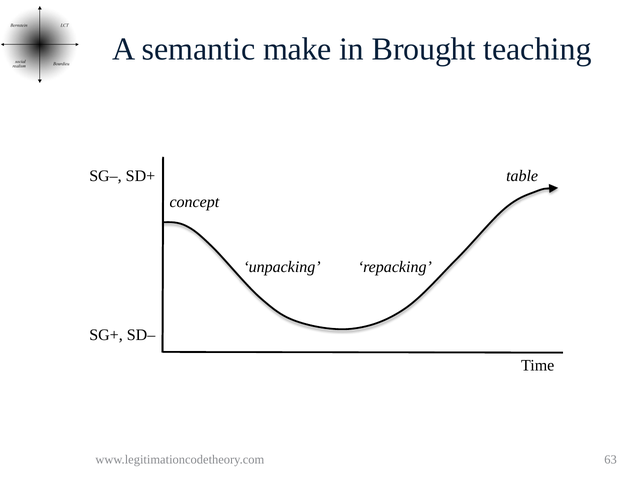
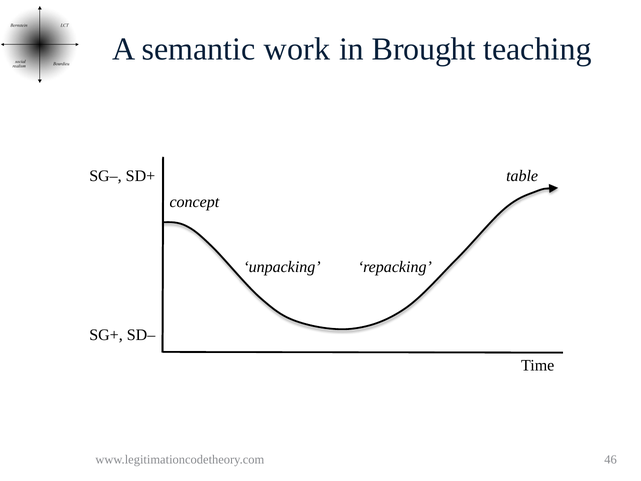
make: make -> work
63: 63 -> 46
